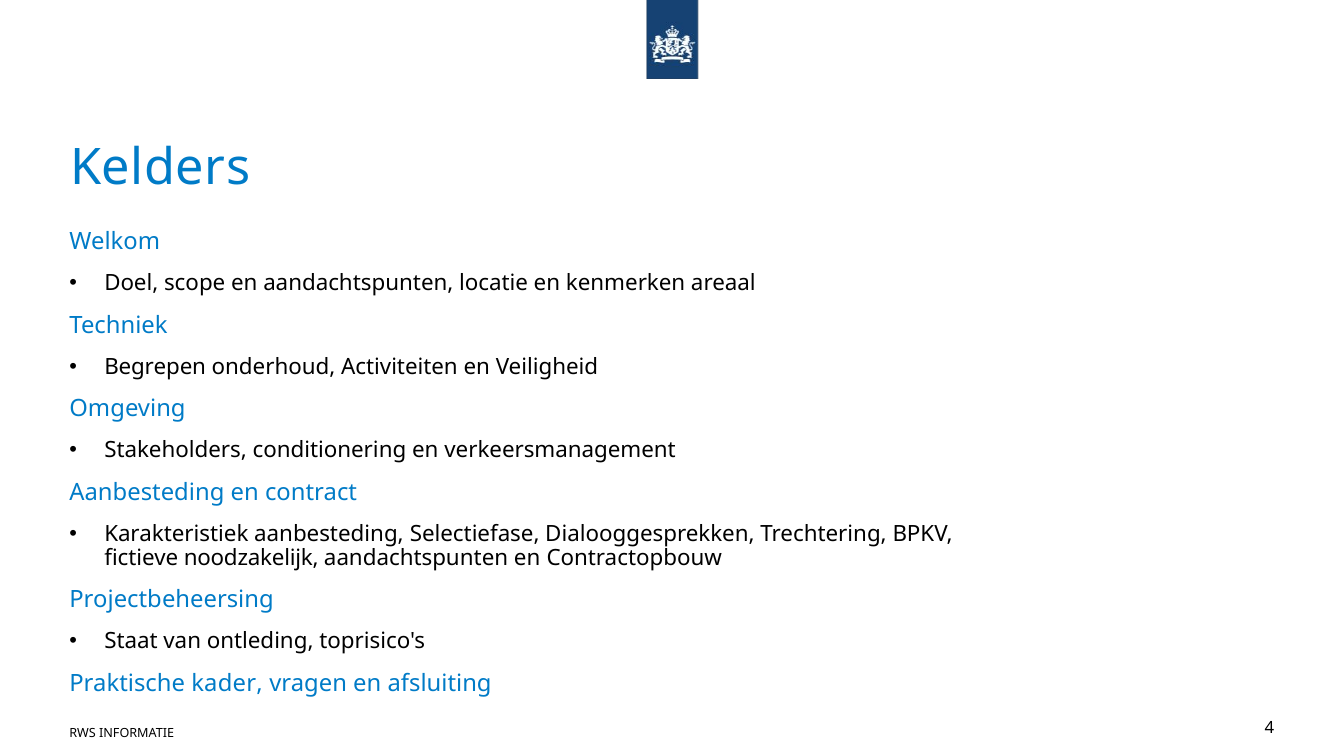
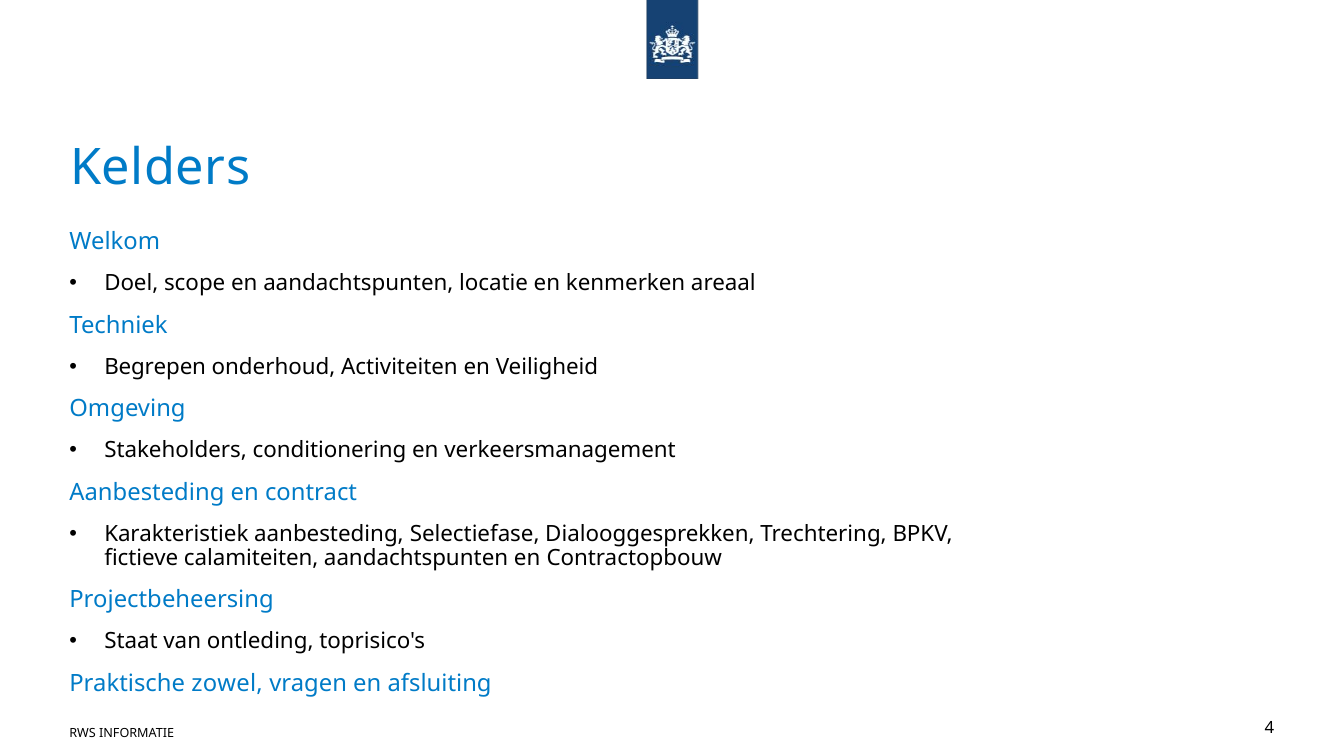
noodzakelijk: noodzakelijk -> calamiteiten
kader: kader -> zowel
